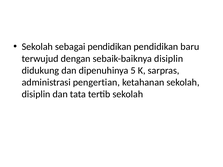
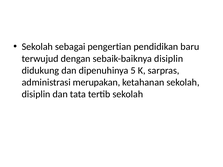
sebagai pendidikan: pendidikan -> pengertian
pengertian: pengertian -> merupakan
